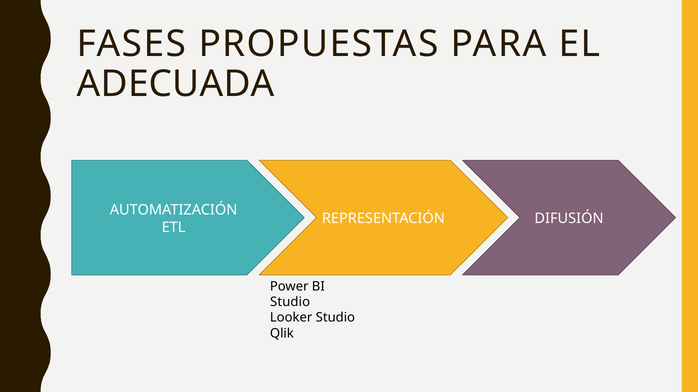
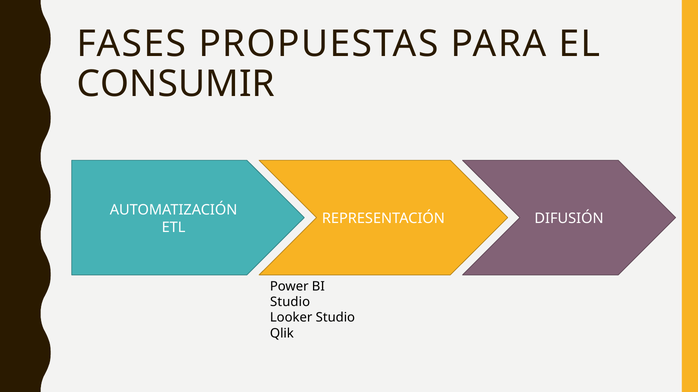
ADECUADA: ADECUADA -> CONSUMIR
